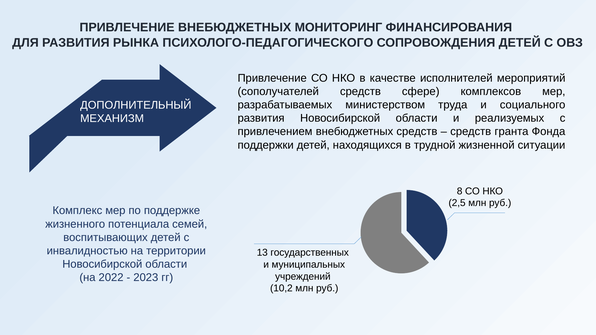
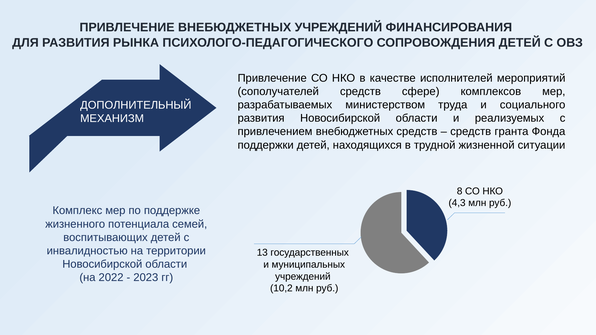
ВНЕБЮДЖЕТНЫХ МОНИТОРИНГ: МОНИТОРИНГ -> УЧРЕЖДЕНИЙ
2,5: 2,5 -> 4,3
